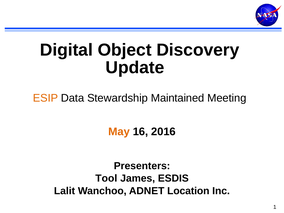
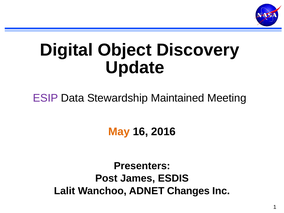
ESIP colour: orange -> purple
Tool: Tool -> Post
Location: Location -> Changes
